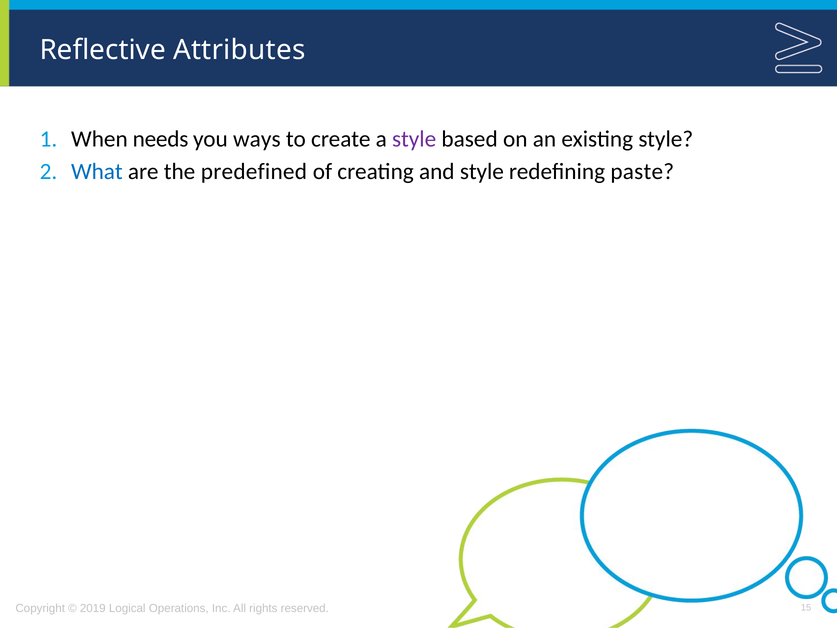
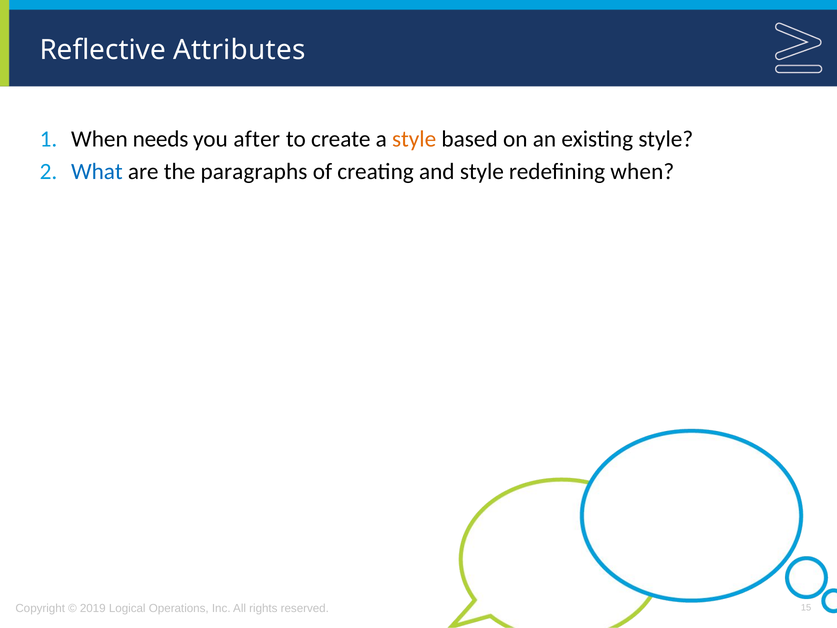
ways: ways -> after
style at (414, 139) colour: purple -> orange
predefined: predefined -> paragraphs
redefining paste: paste -> when
